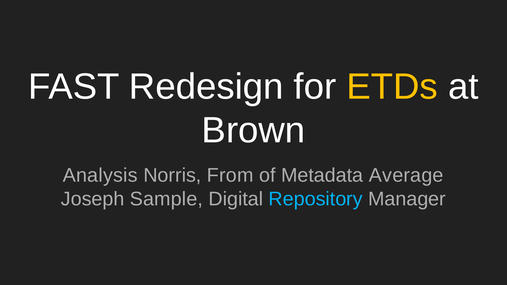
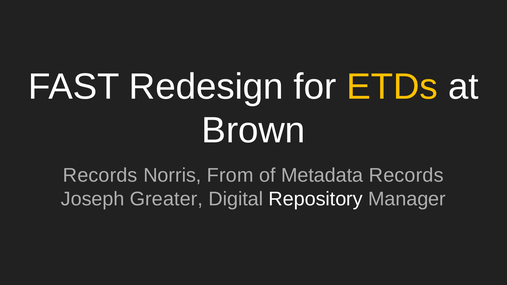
Analysis at (100, 175): Analysis -> Records
Metadata Average: Average -> Records
Sample: Sample -> Greater
Repository colour: light blue -> white
